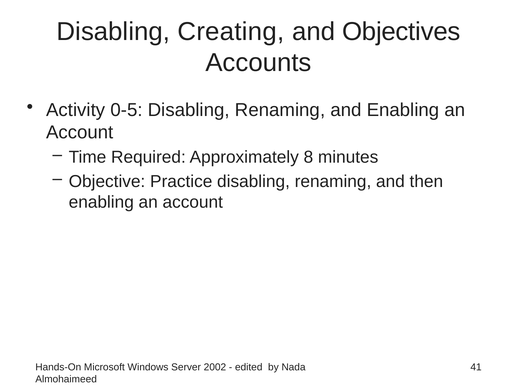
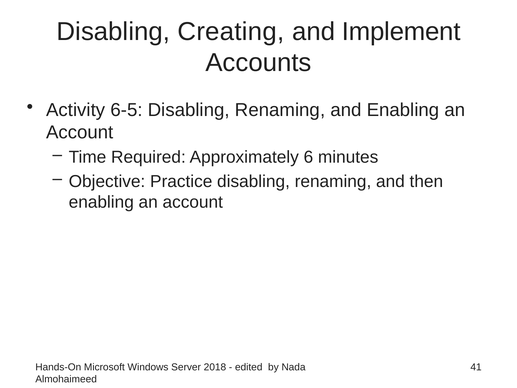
Objectives: Objectives -> Implement
0-5: 0-5 -> 6-5
8: 8 -> 6
2002: 2002 -> 2018
